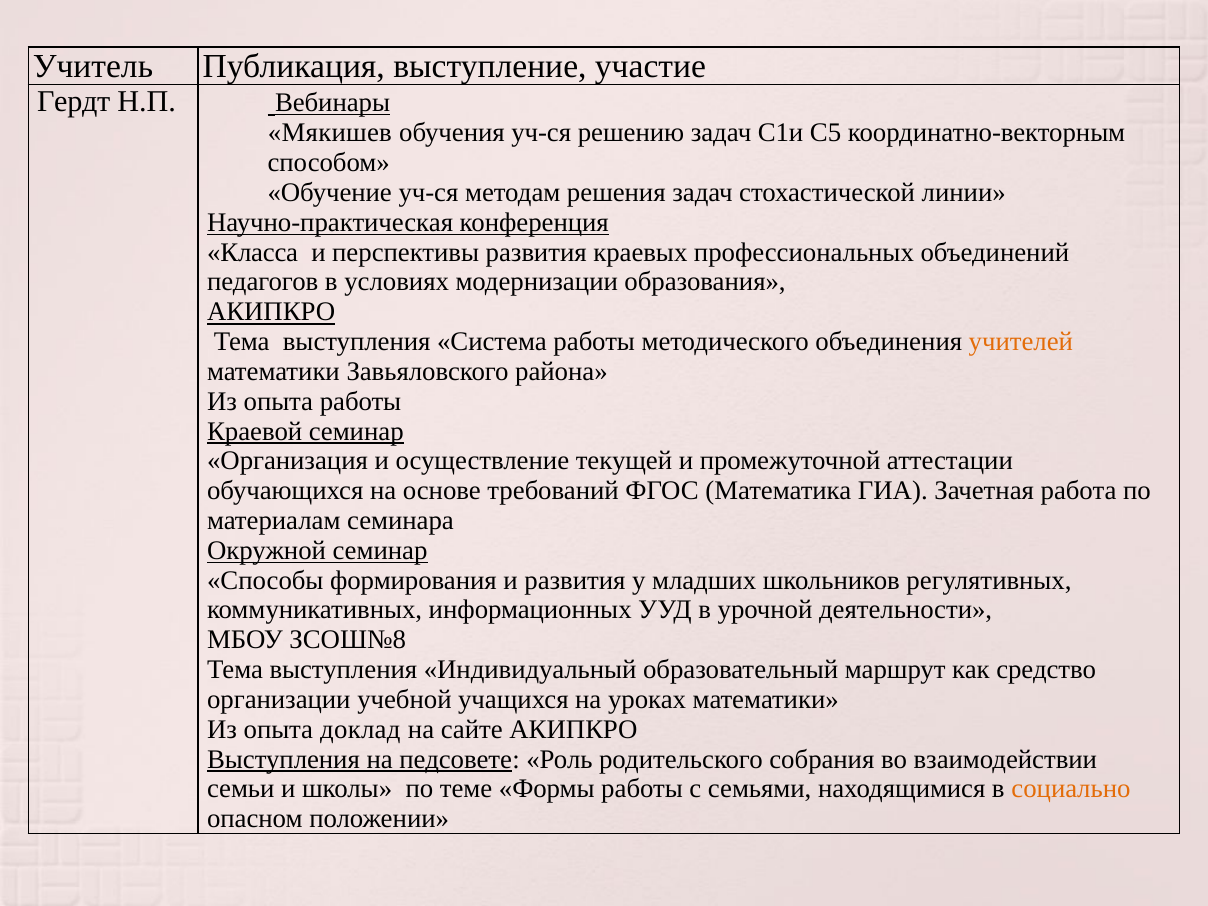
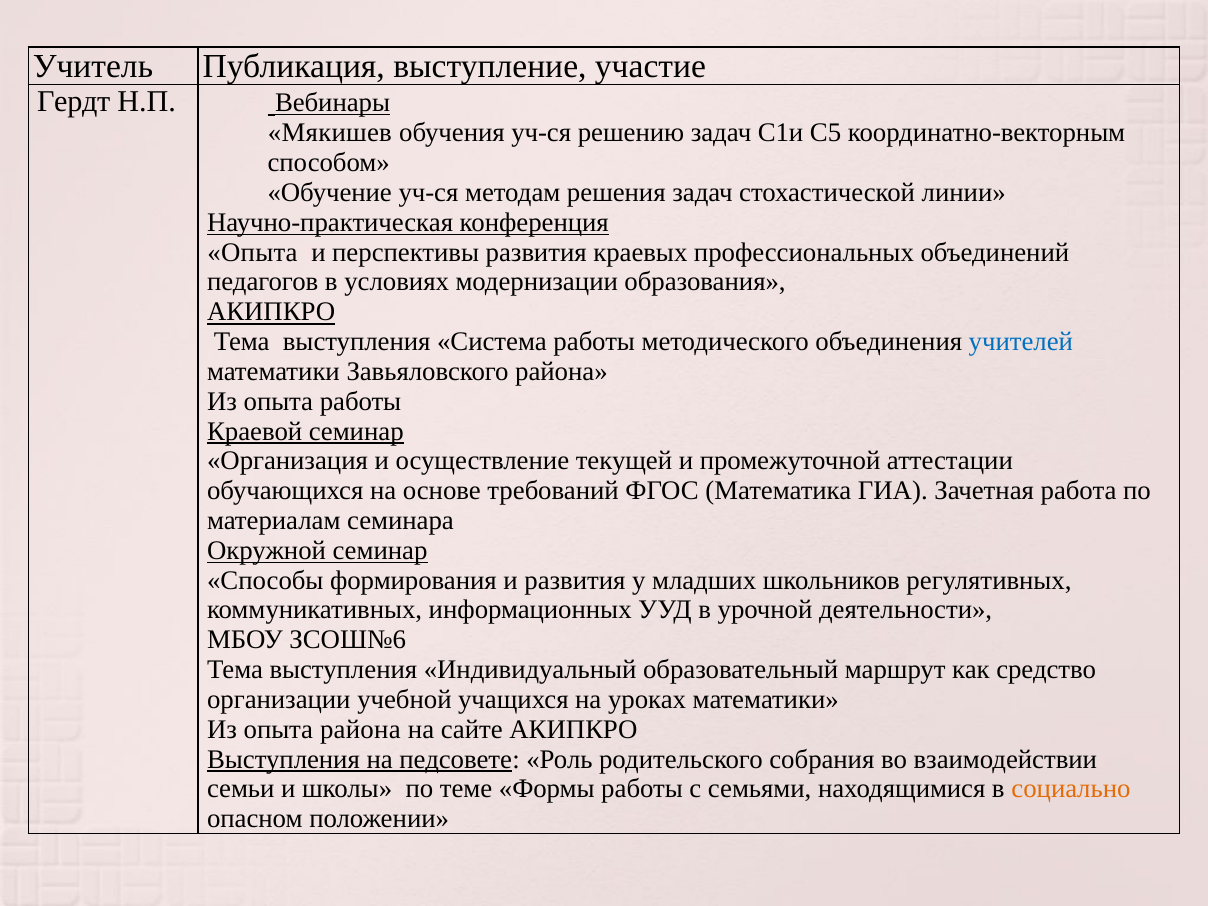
Класса at (253, 252): Класса -> Опыта
учителей colour: orange -> blue
ЗСОШ№8: ЗСОШ№8 -> ЗСОШ№6
опыта доклад: доклад -> района
